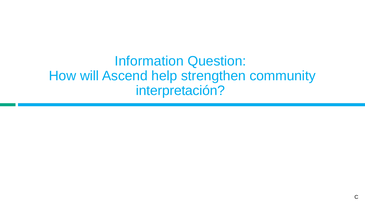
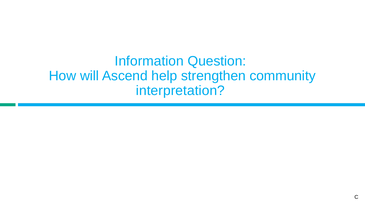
interpretación: interpretación -> interpretation
